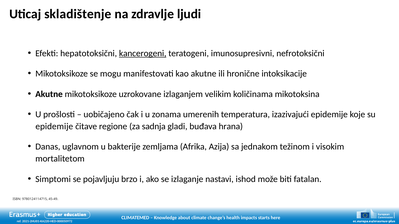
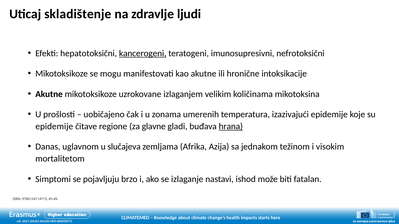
sadnja: sadnja -> glavne
hrana underline: none -> present
bakterije: bakterije -> slučajeva
